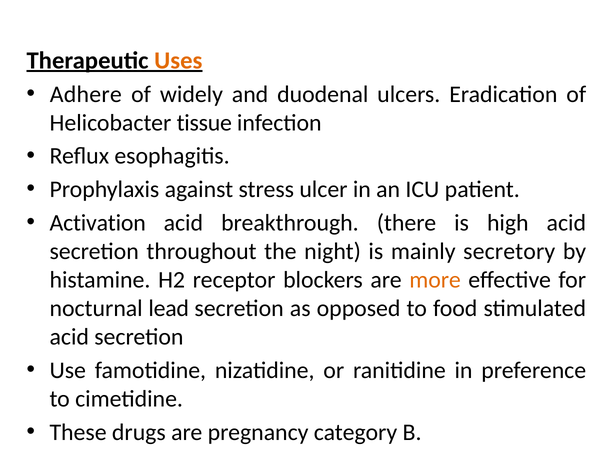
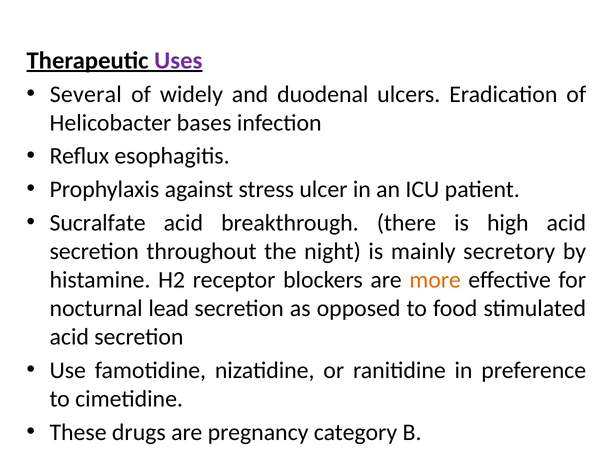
Uses colour: orange -> purple
Adhere: Adhere -> Several
tissue: tissue -> bases
Activation: Activation -> Sucralfate
